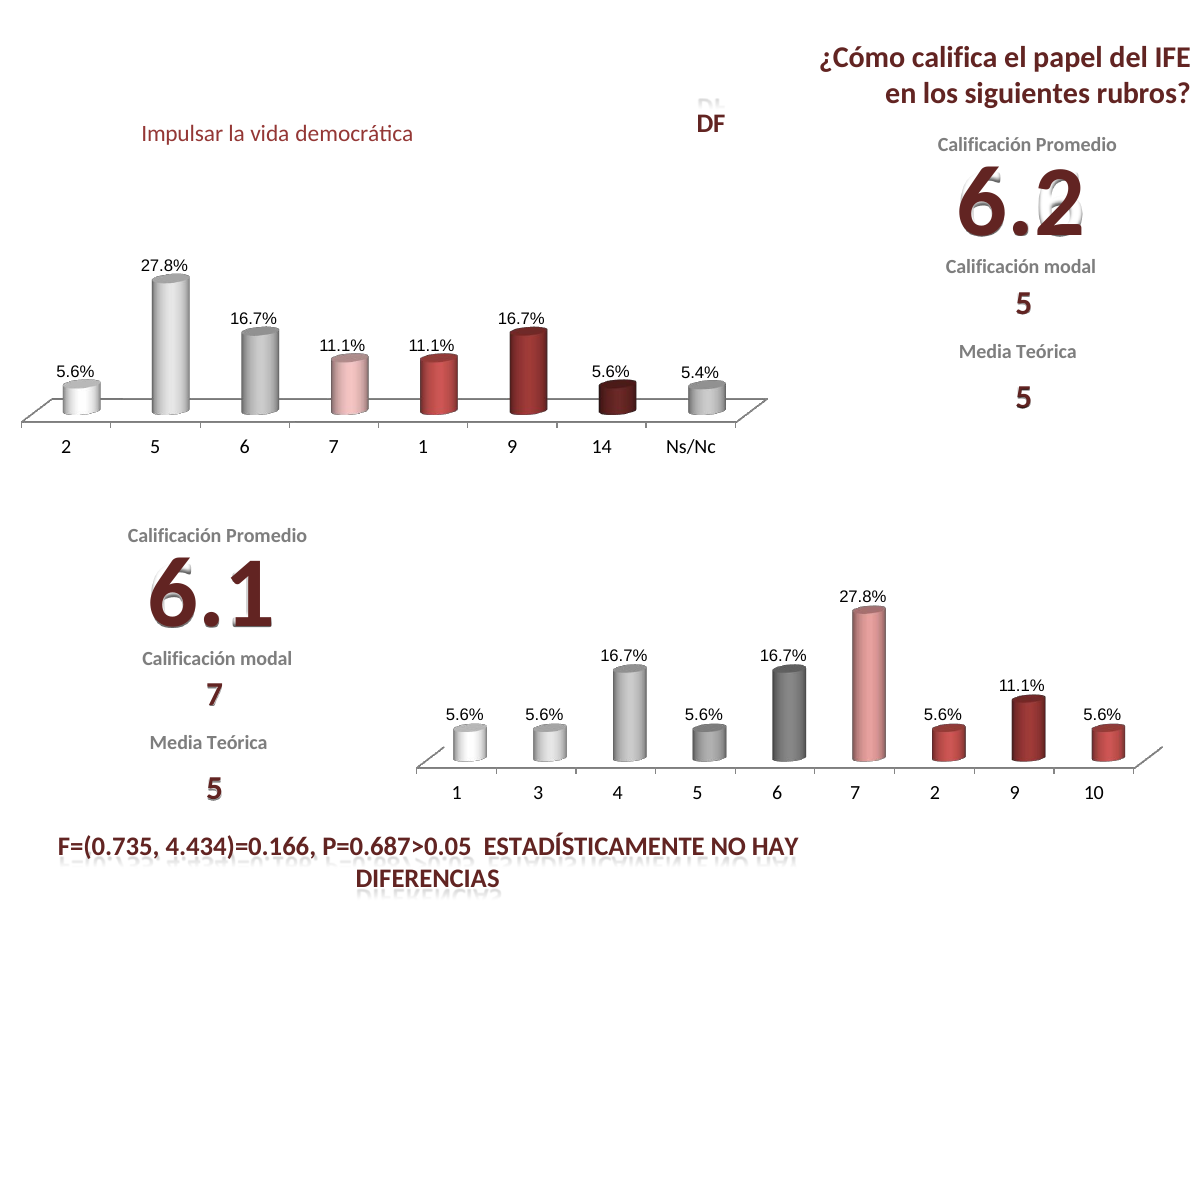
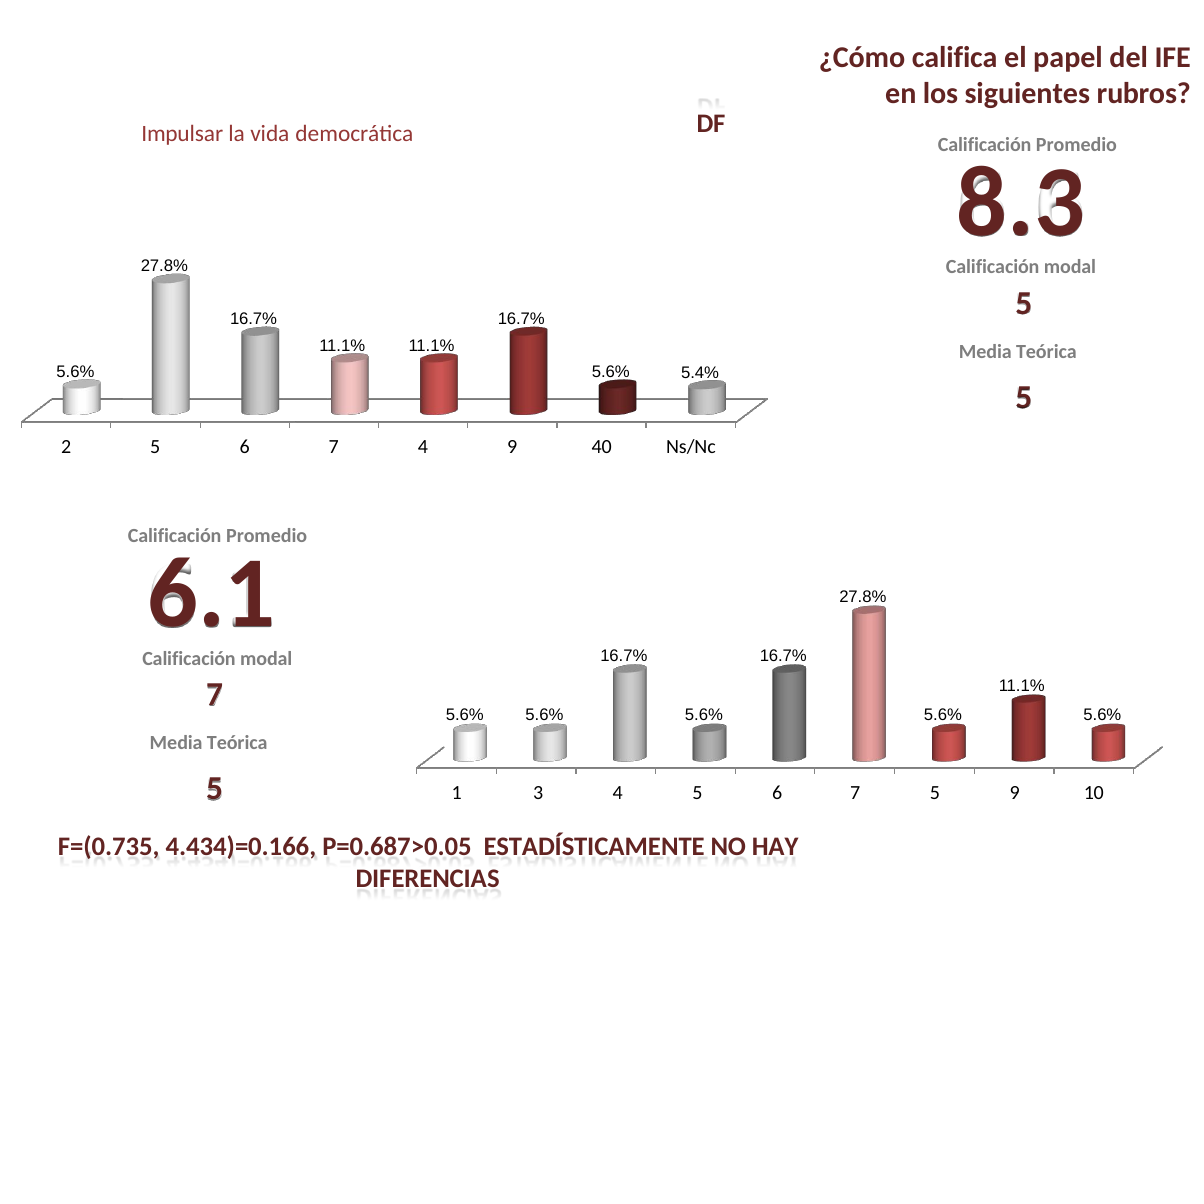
6.2: 6.2 -> 8.3
7 1: 1 -> 4
14: 14 -> 40
7 2: 2 -> 5
